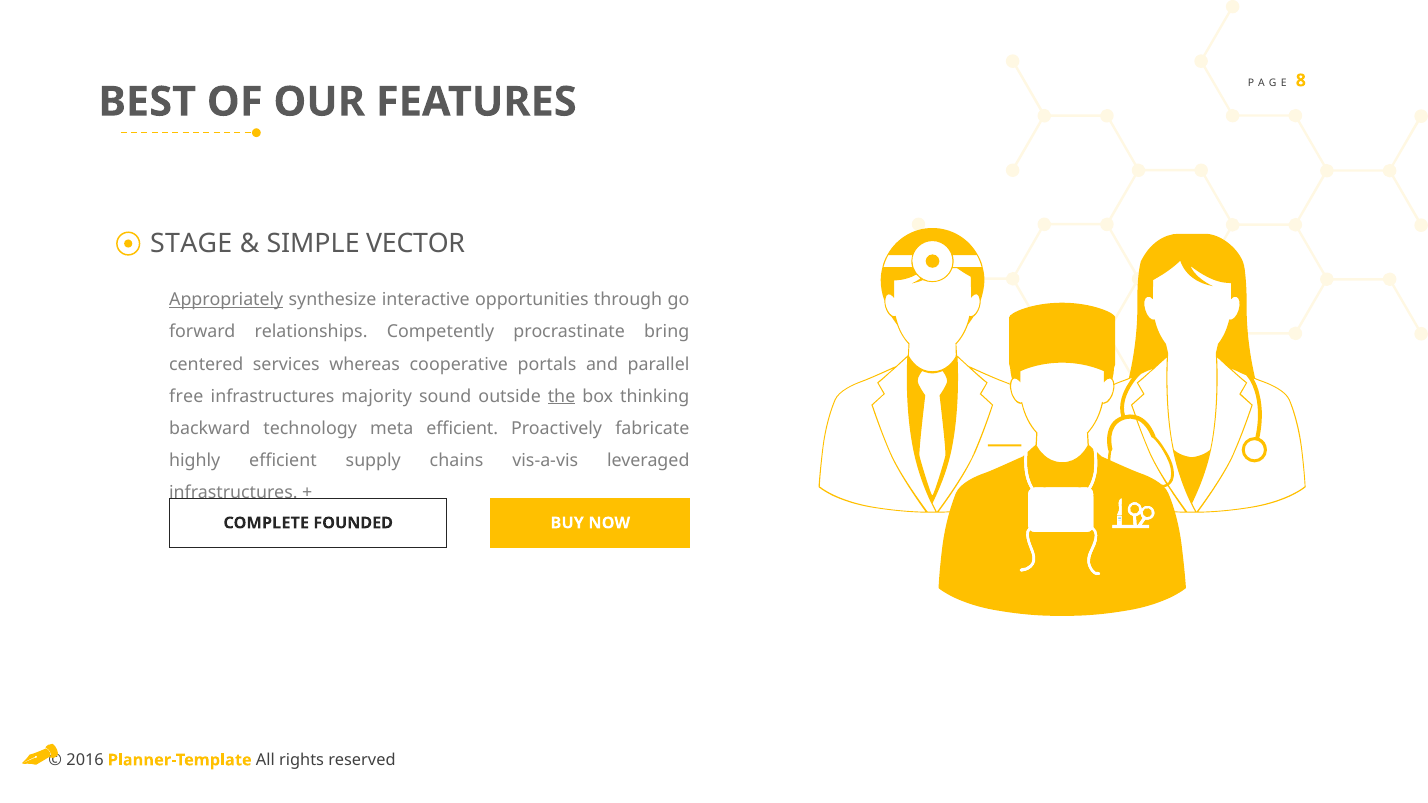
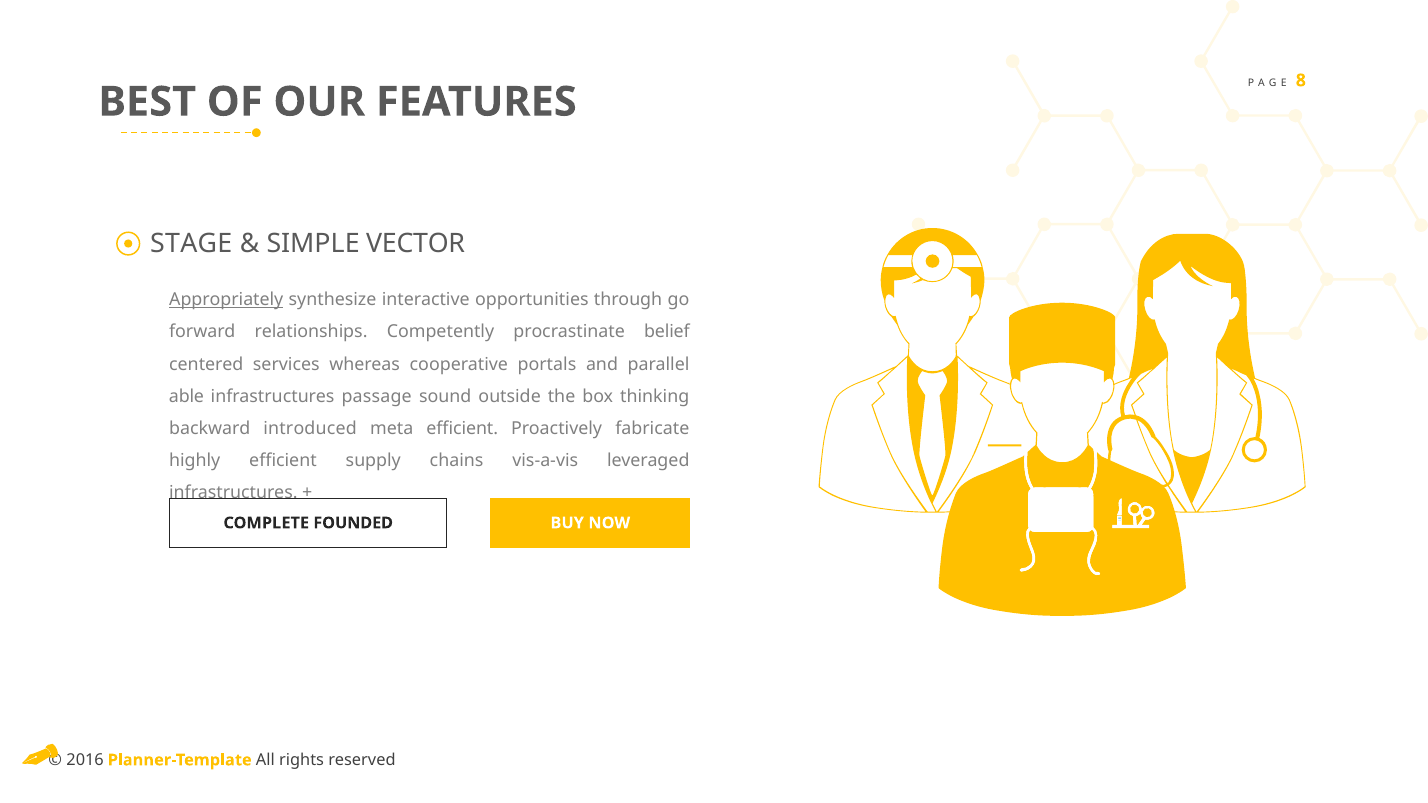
bring: bring -> belief
free: free -> able
majority: majority -> passage
the underline: present -> none
technology: technology -> introduced
